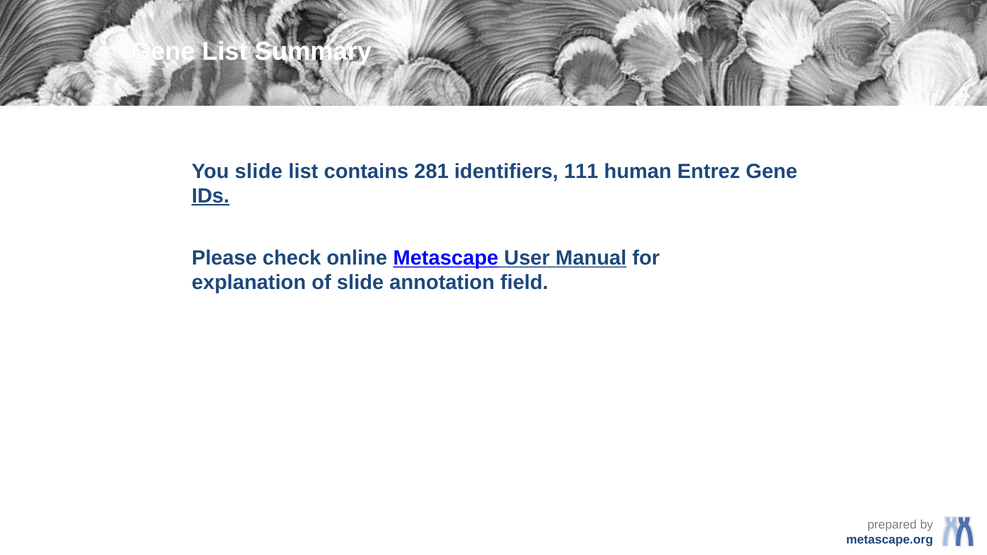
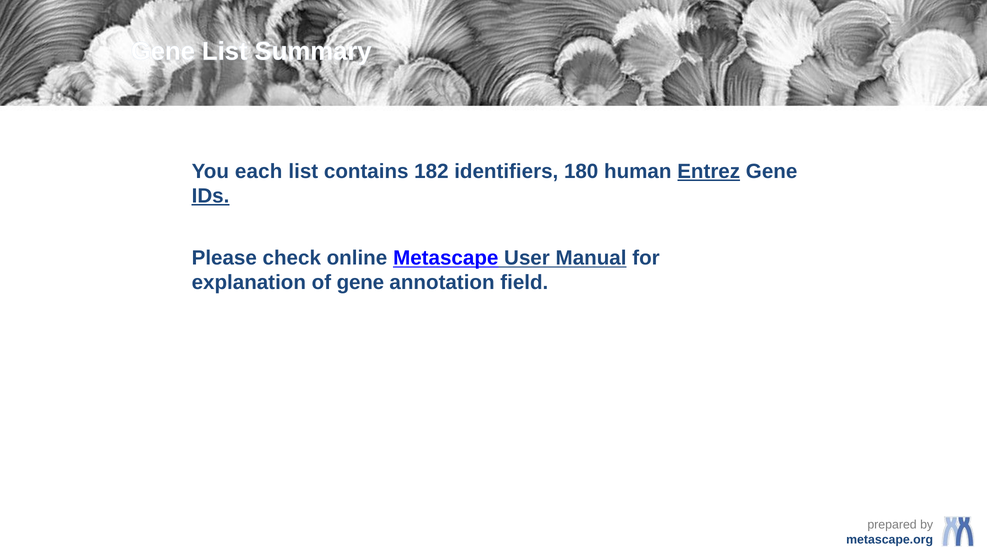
You slide: slide -> each
281: 281 -> 182
111: 111 -> 180
Entrez underline: none -> present
of slide: slide -> gene
